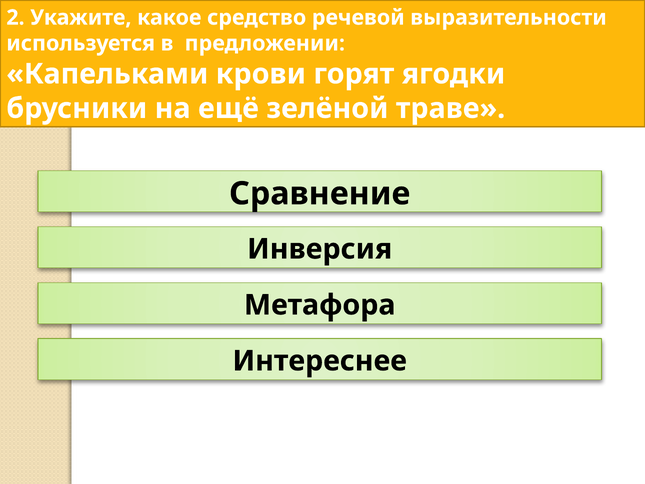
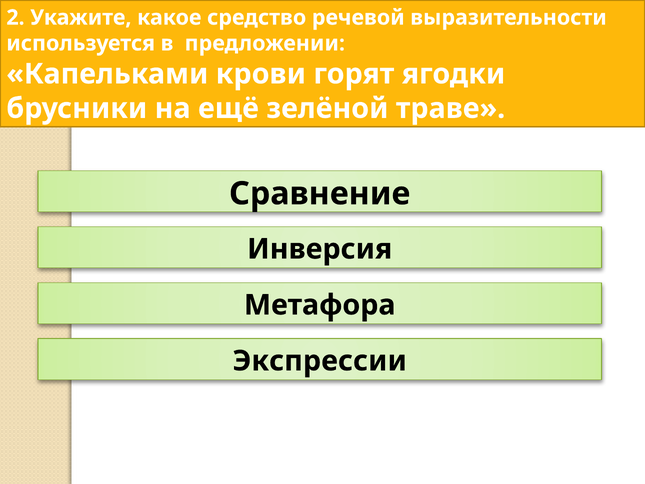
Интереснее: Интереснее -> Экспрессии
